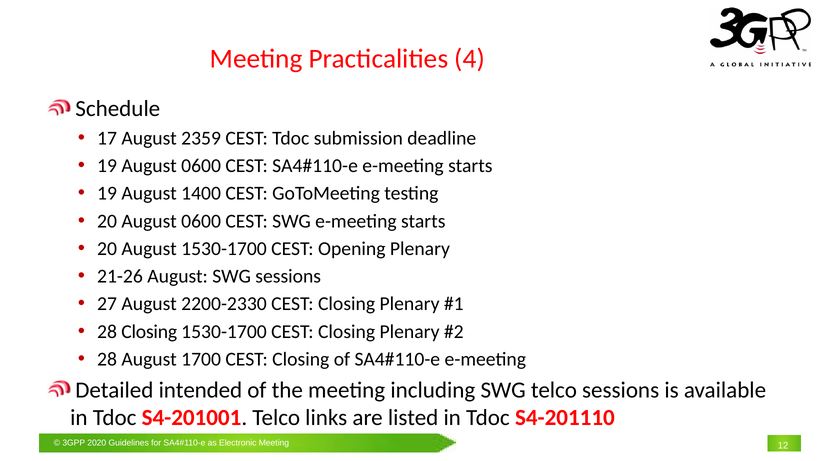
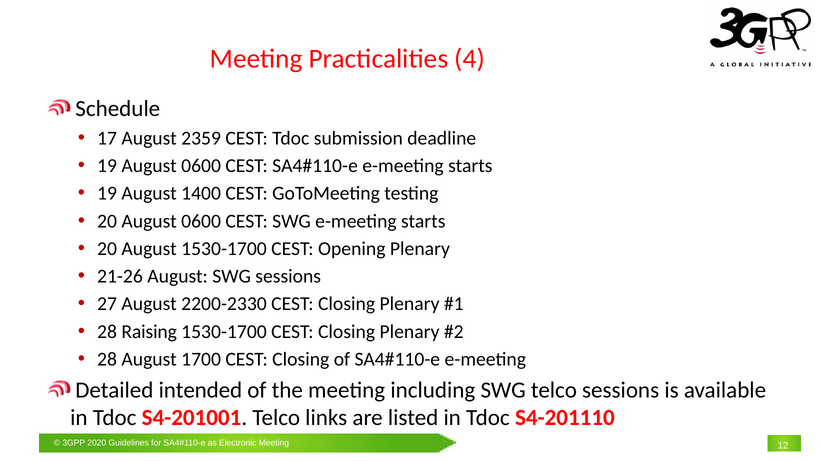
28 Closing: Closing -> Raising
